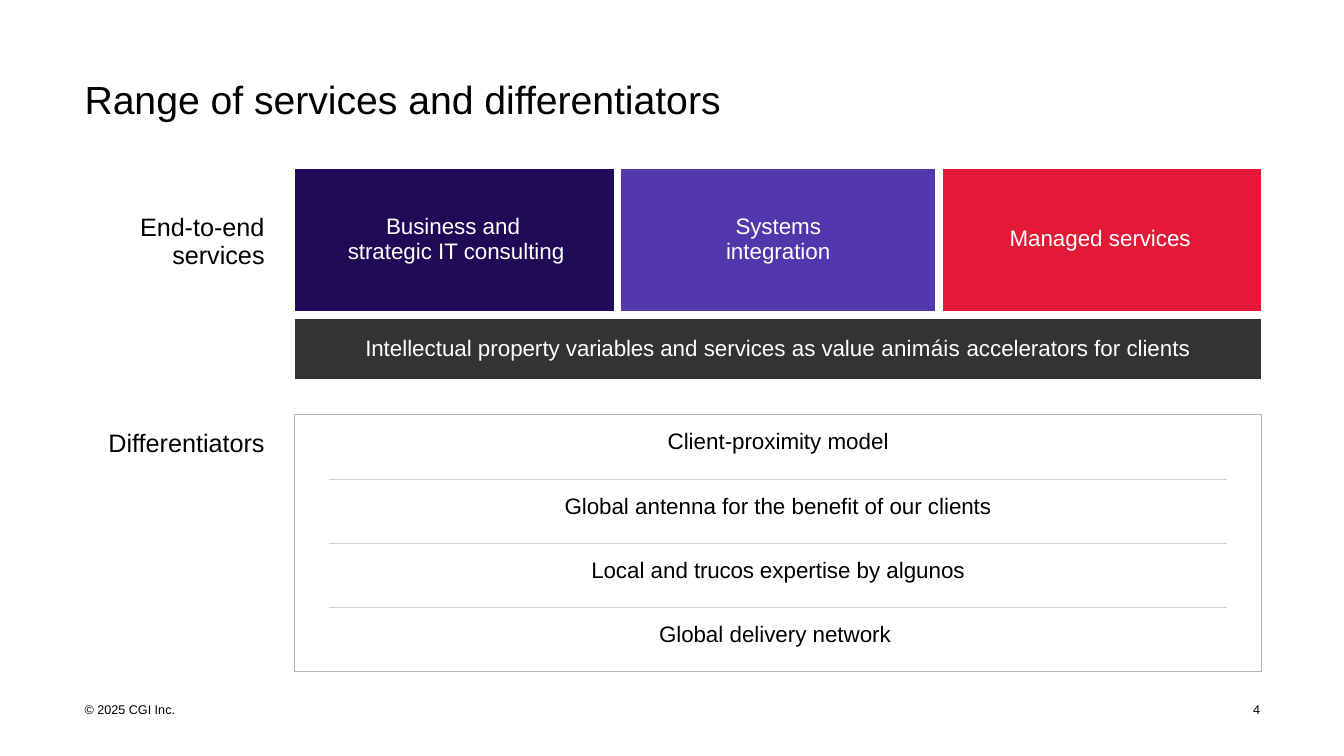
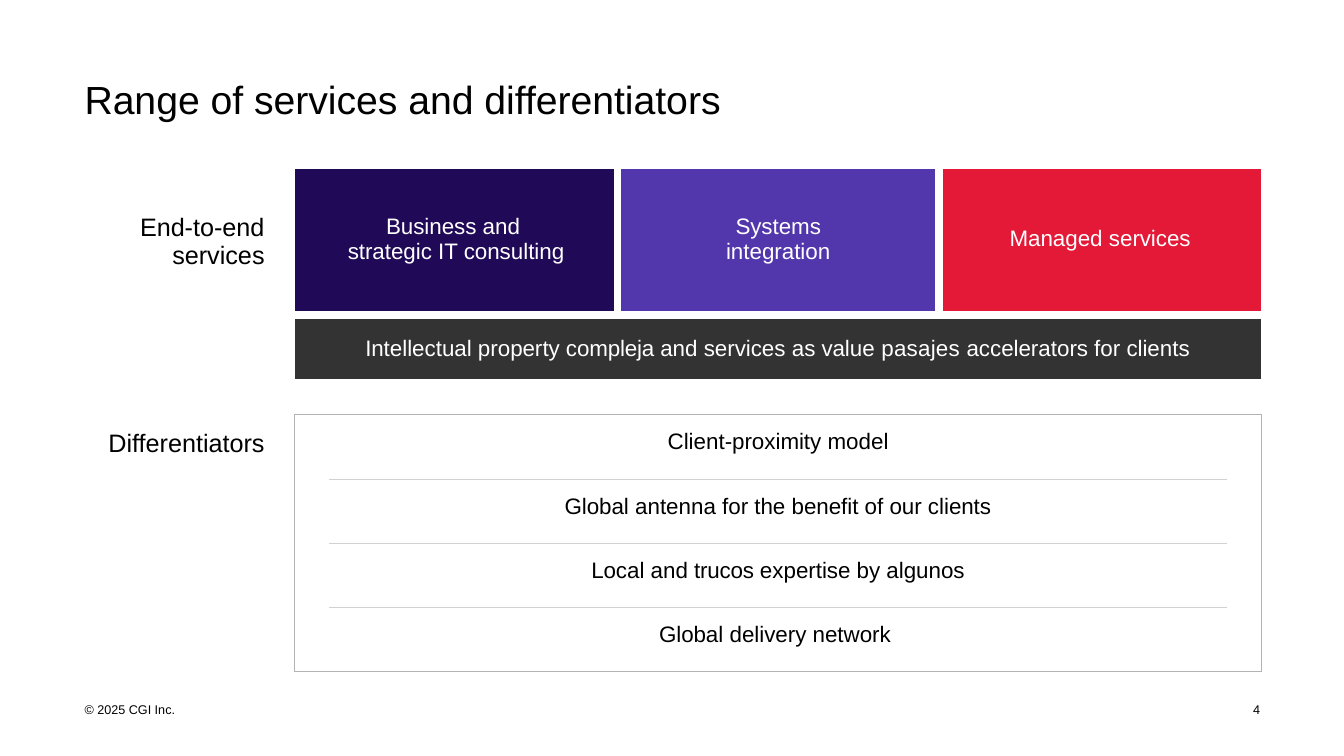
variables: variables -> compleja
animáis: animáis -> pasajes
